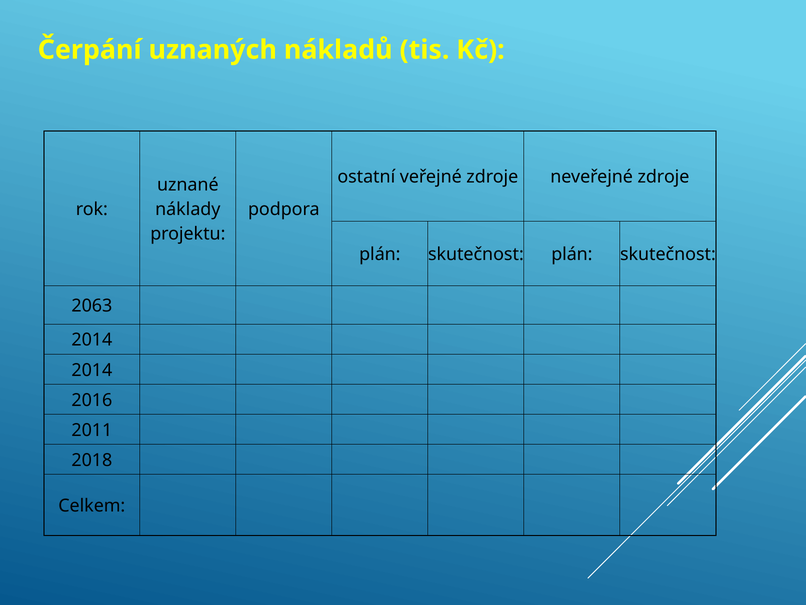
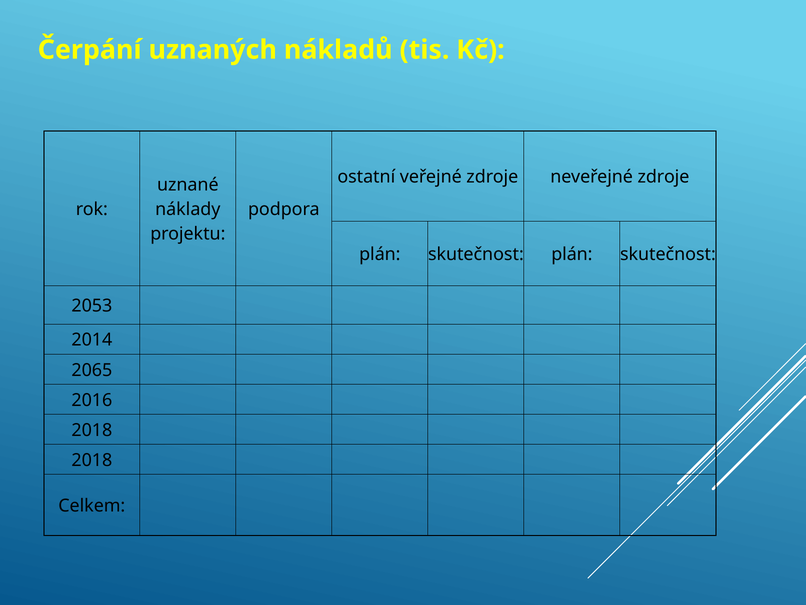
2063: 2063 -> 2053
2014 at (92, 370): 2014 -> 2065
2011 at (92, 430): 2011 -> 2018
